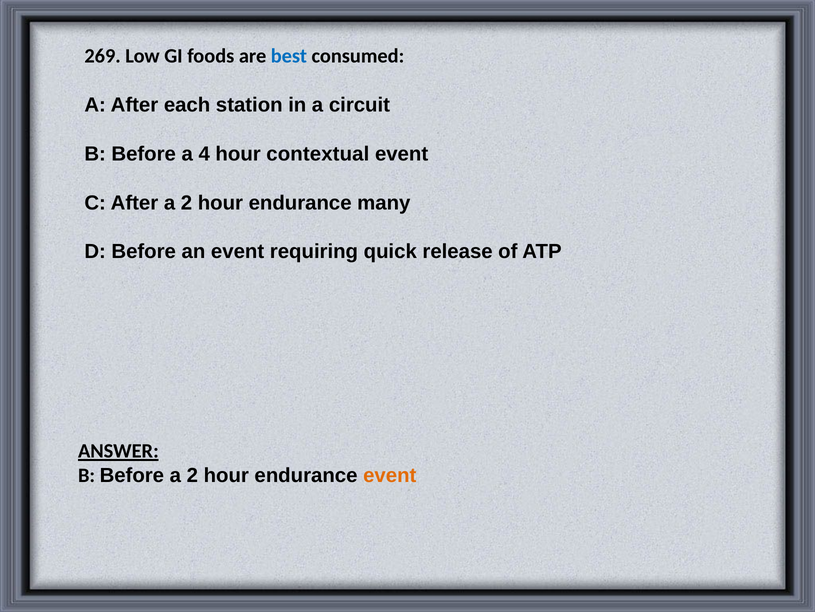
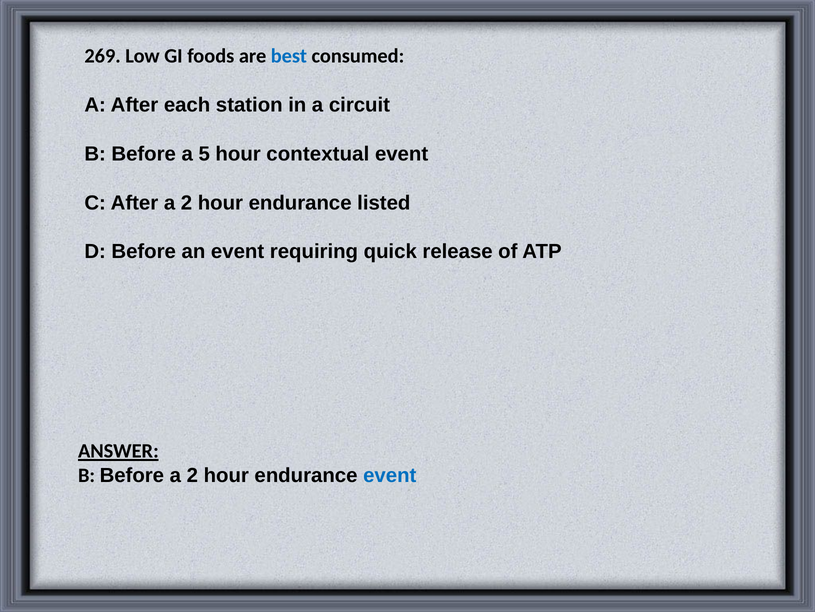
4: 4 -> 5
many: many -> listed
event at (390, 475) colour: orange -> blue
